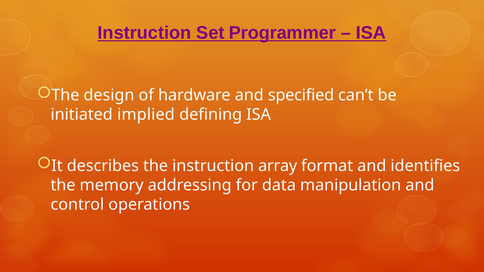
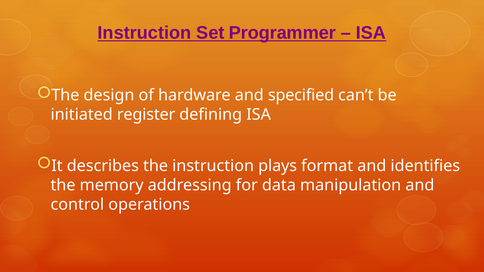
implied: implied -> register
array: array -> plays
